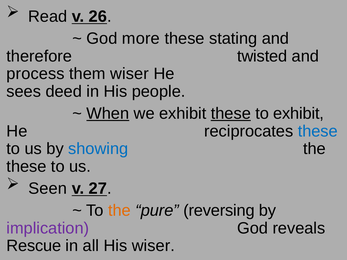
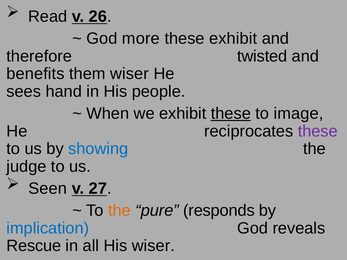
these stating: stating -> exhibit
process: process -> benefits
deed: deed -> hand
When underline: present -> none
to exhibit: exhibit -> image
these at (318, 131) colour: blue -> purple
these at (26, 167): these -> judge
reversing: reversing -> responds
implication colour: purple -> blue
